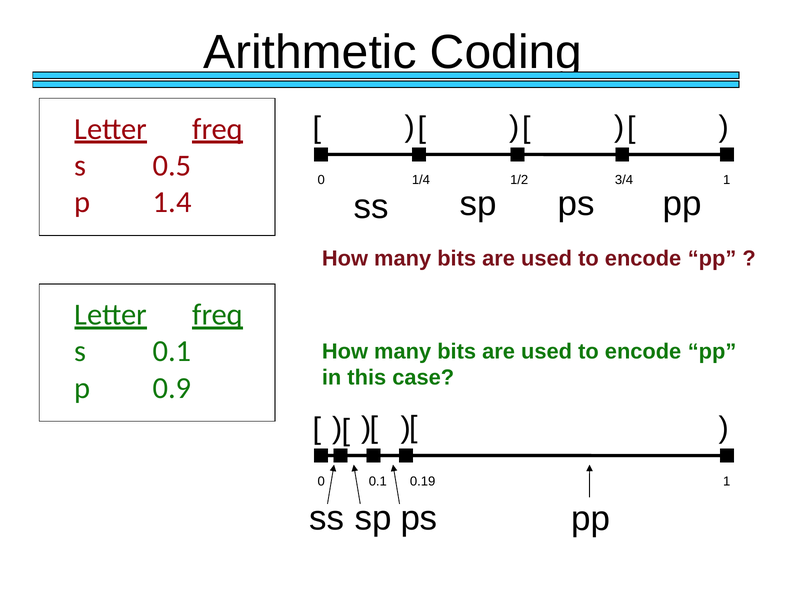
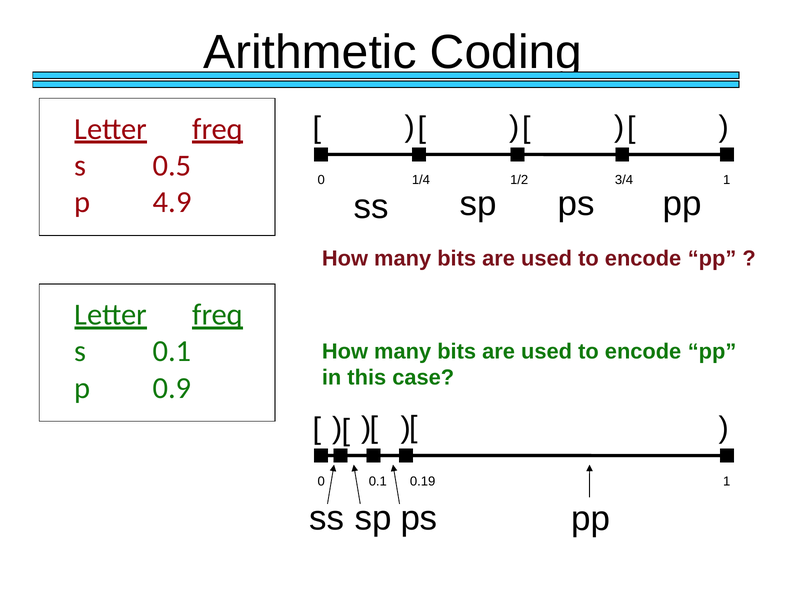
1.4: 1.4 -> 4.9
